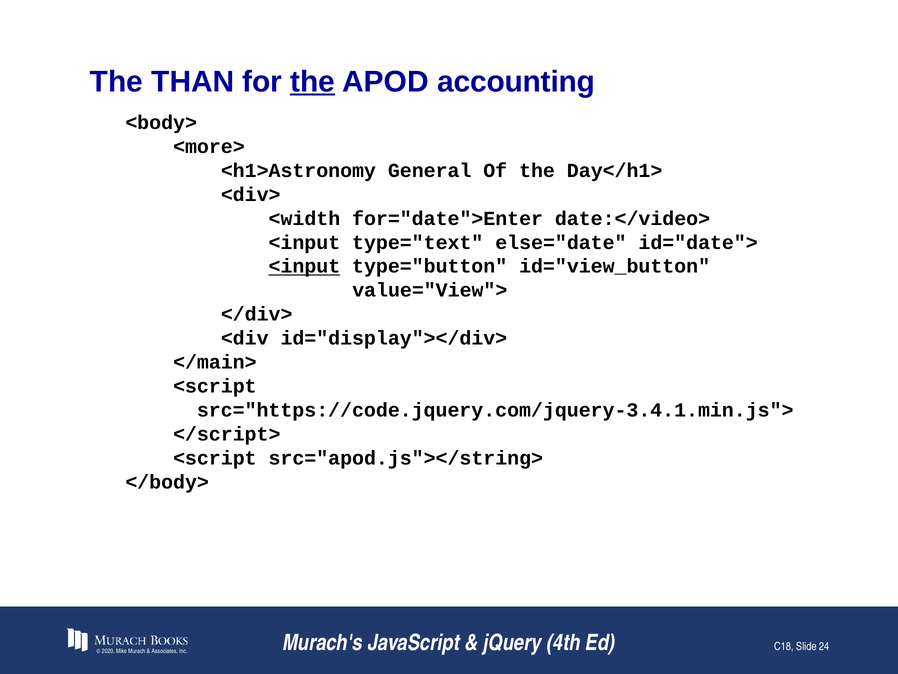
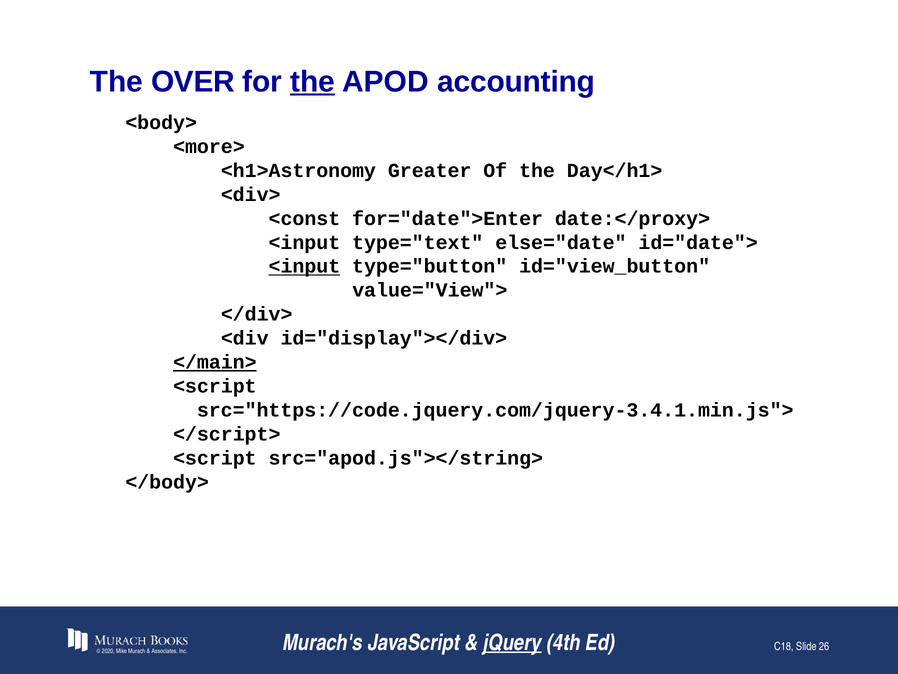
THAN: THAN -> OVER
General: General -> Greater
<width: <width -> <const
date:</video>: date:</video> -> date:</proxy>
</main> underline: none -> present
jQuery underline: none -> present
24: 24 -> 26
